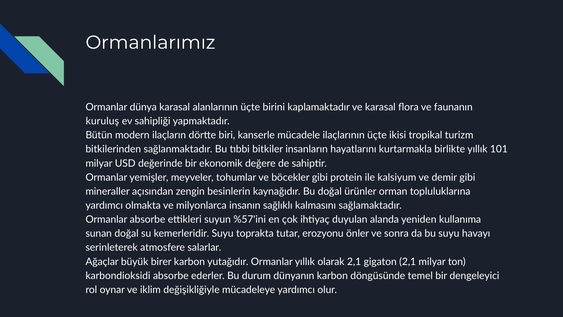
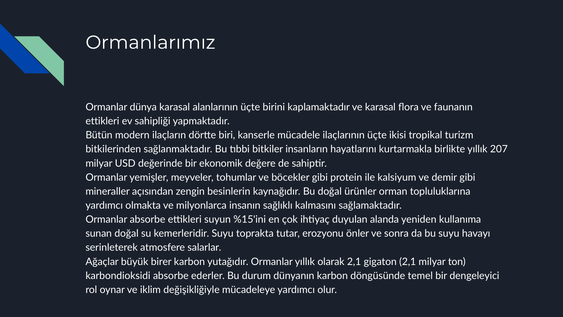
kuruluş at (102, 121): kuruluş -> ettikleri
101: 101 -> 207
%57'ini: %57'ini -> %15'ini
